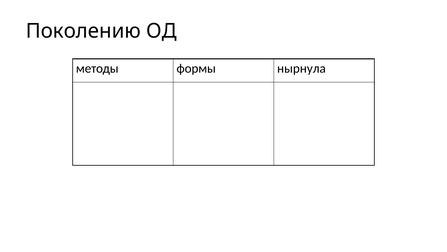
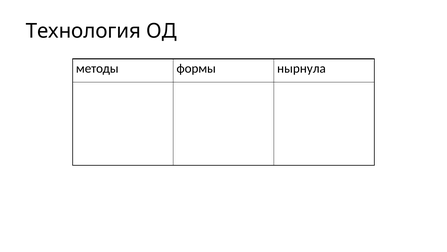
Поколению: Поколению -> Технология
